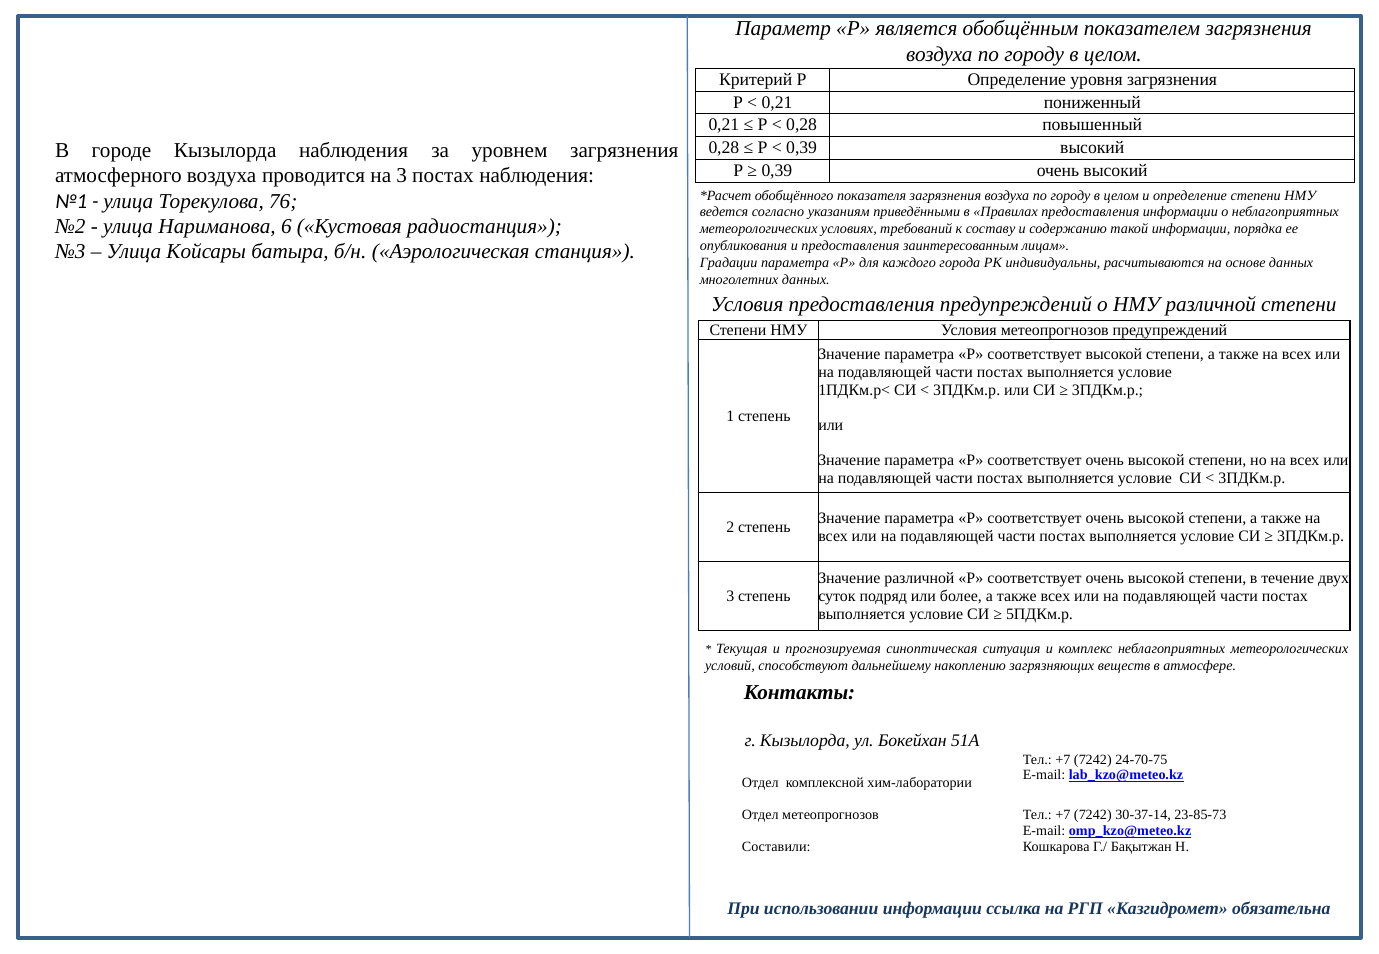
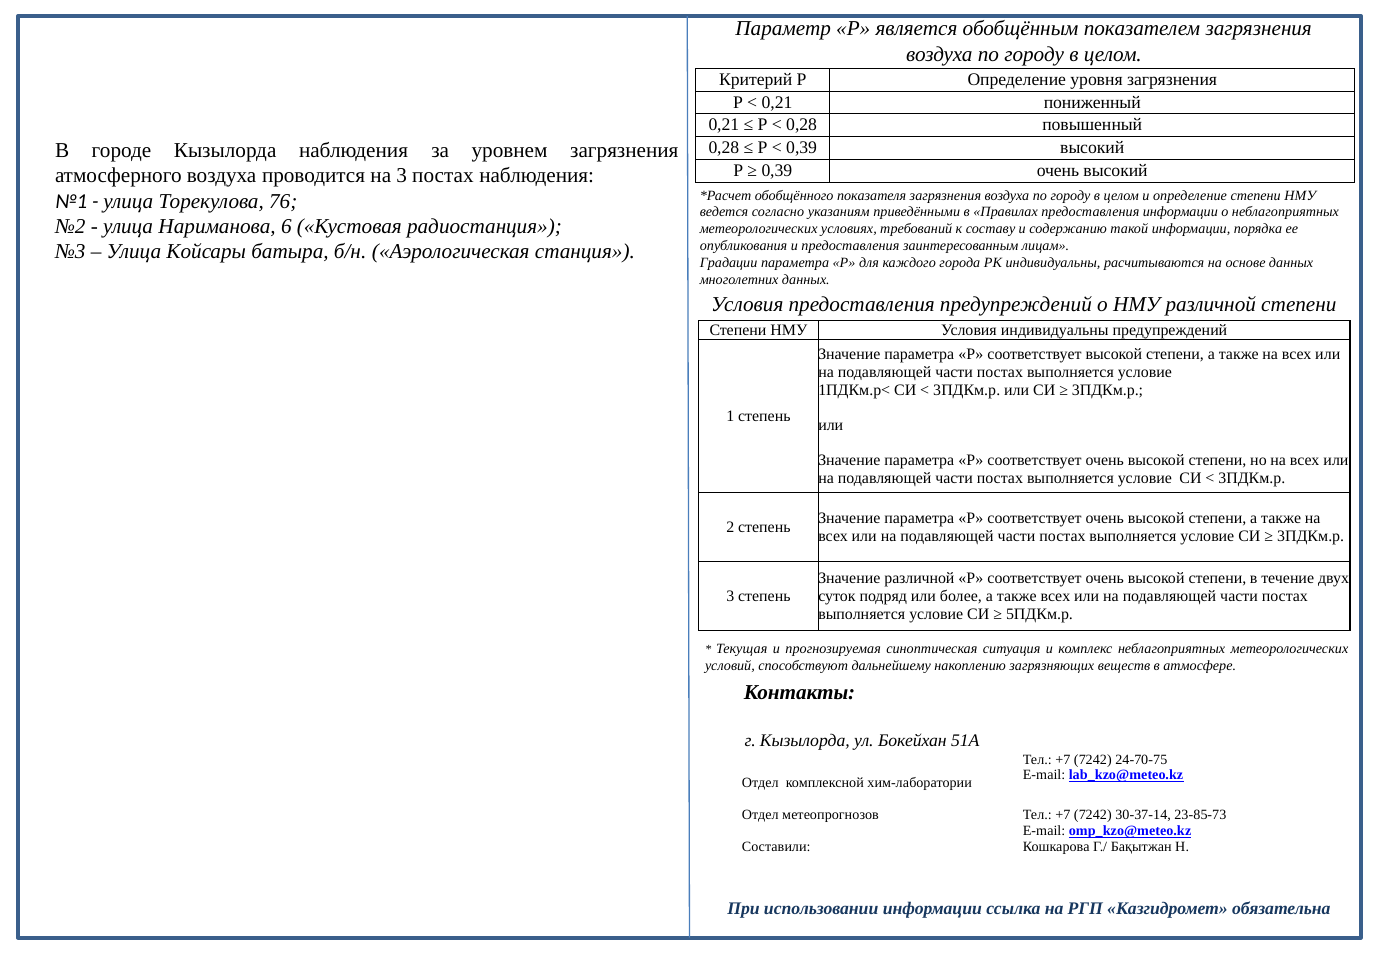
Условия метеопрогнозов: метеопрогнозов -> индивидуальны
